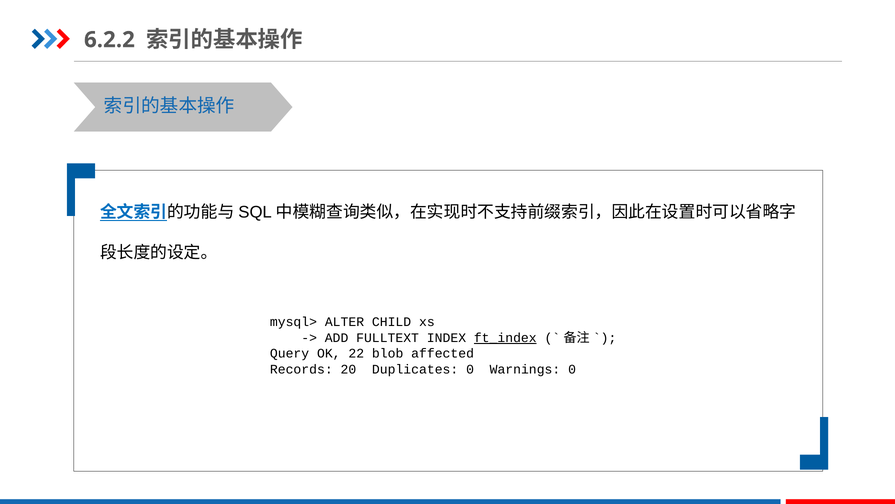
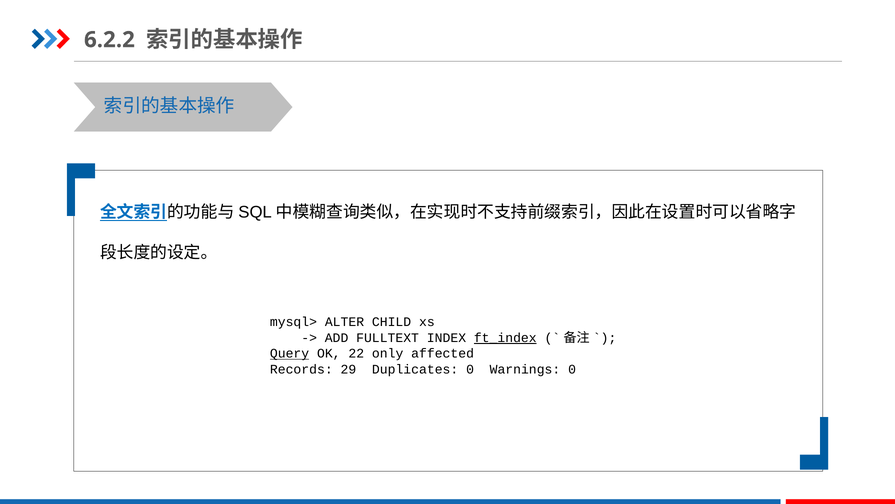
Query underline: none -> present
blob: blob -> only
20: 20 -> 29
